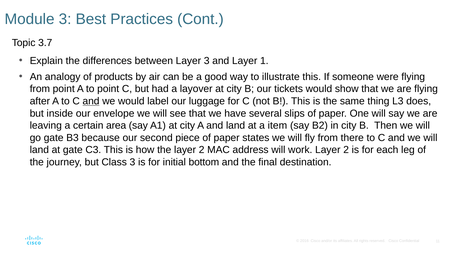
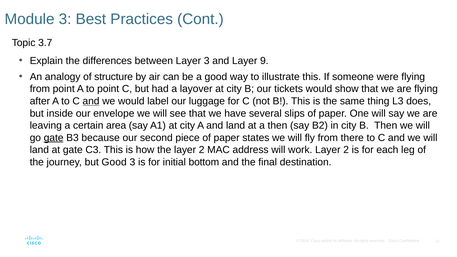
1: 1 -> 9
products: products -> structure
a item: item -> then
gate at (54, 138) underline: none -> present
but Class: Class -> Good
